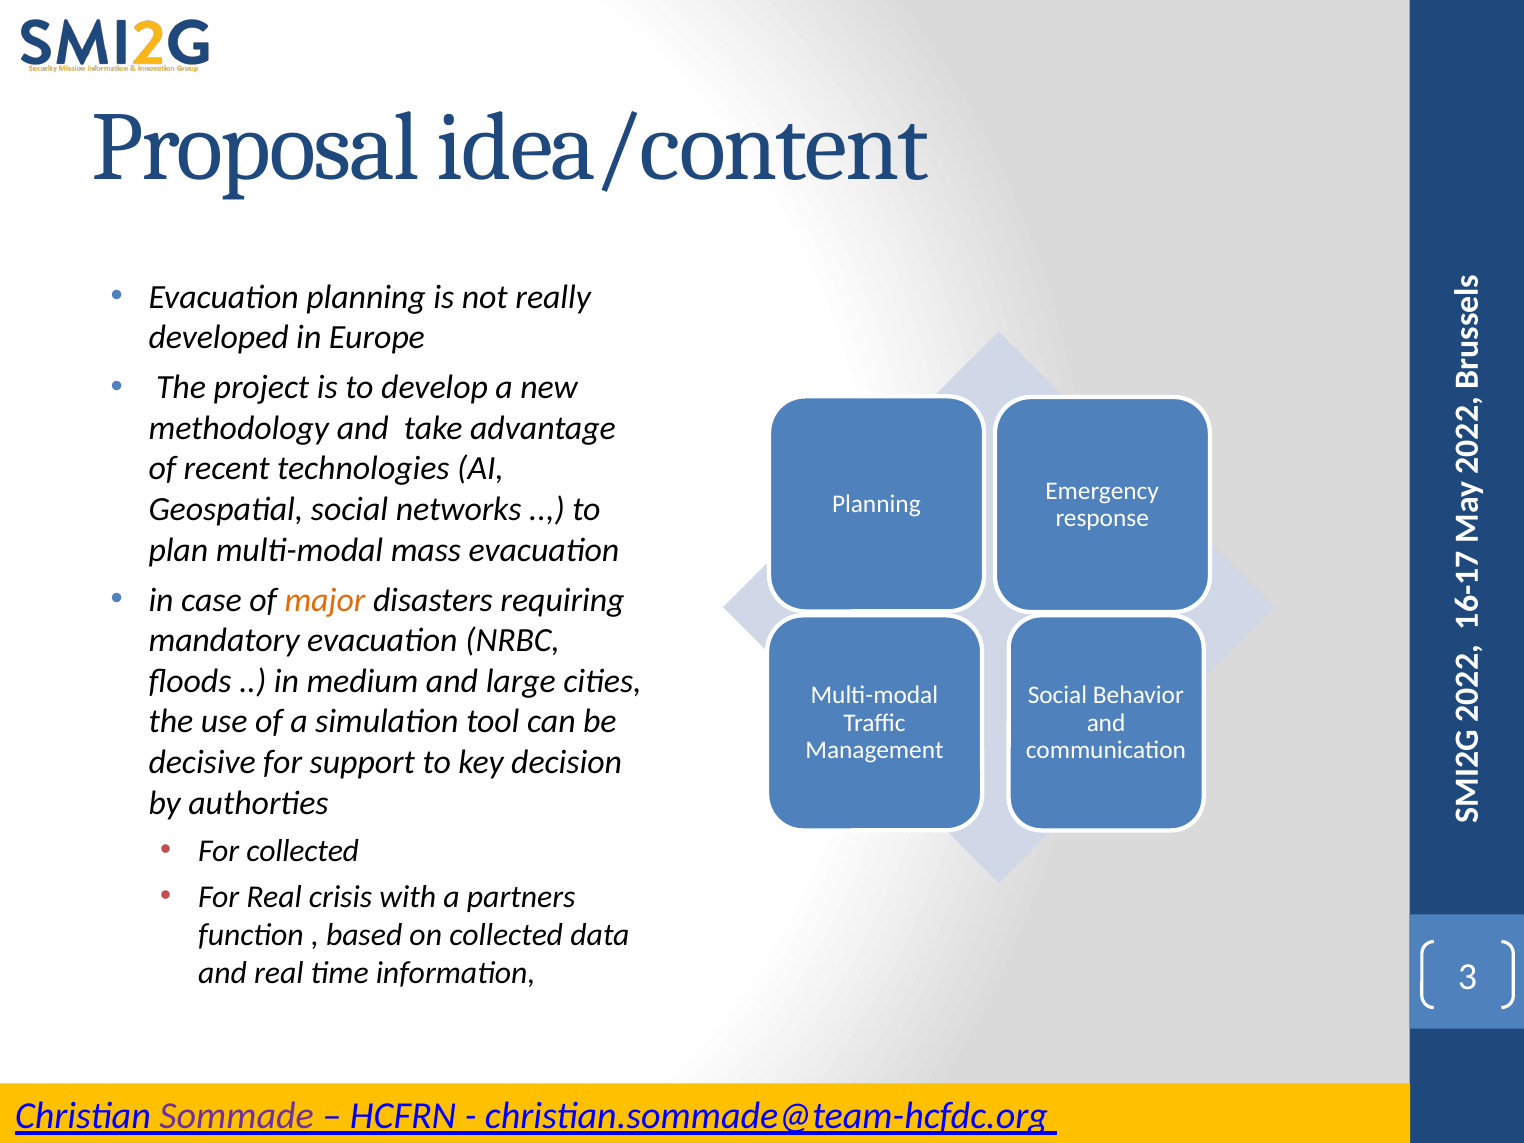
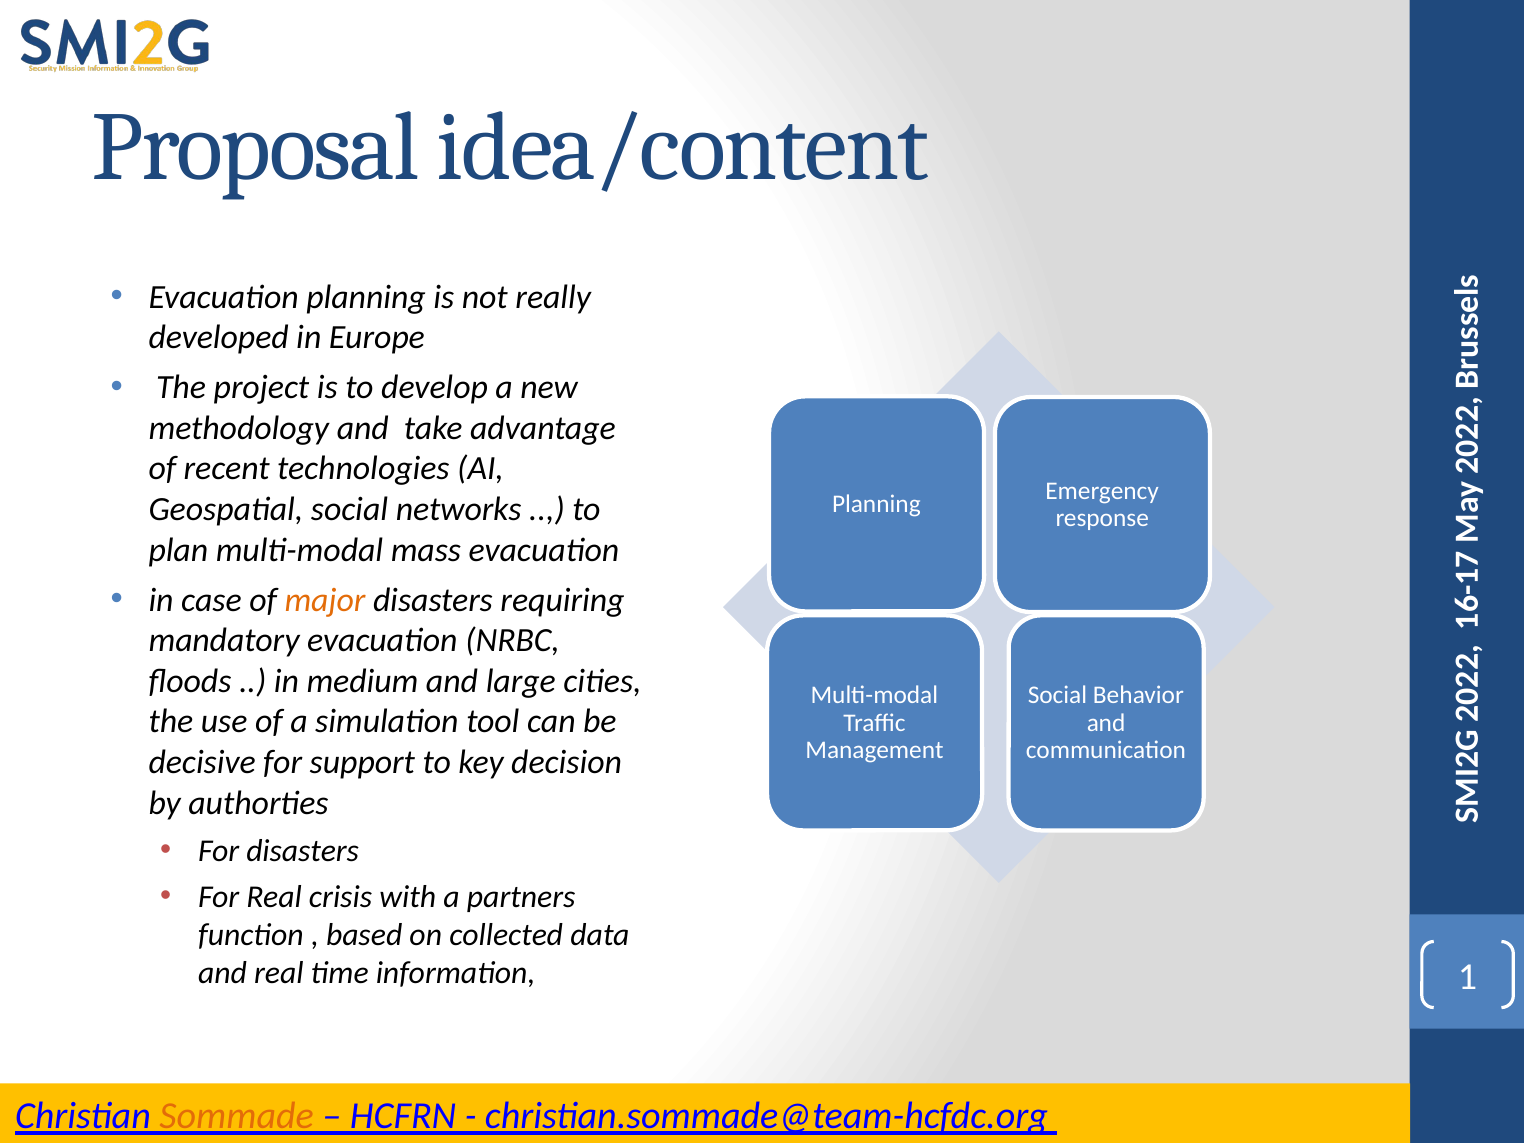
For collected: collected -> disasters
information 3: 3 -> 1
Sommade colour: purple -> orange
